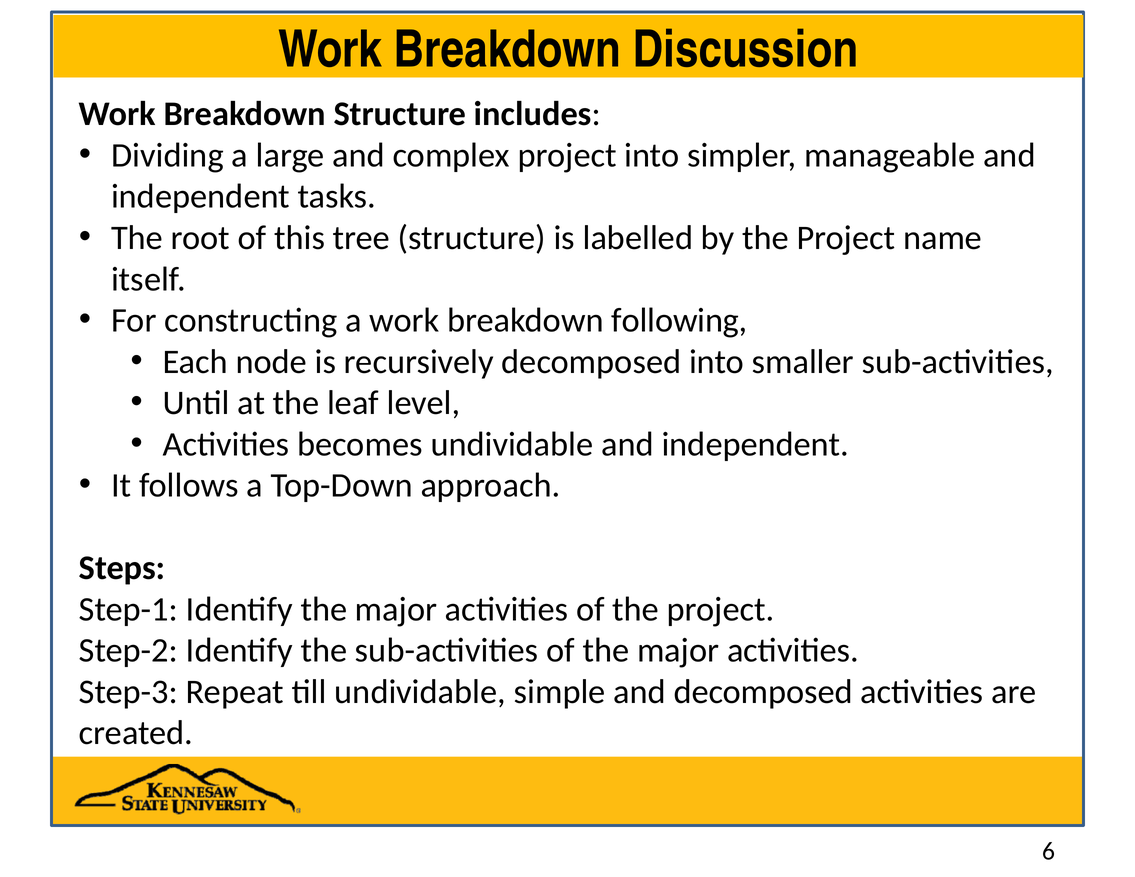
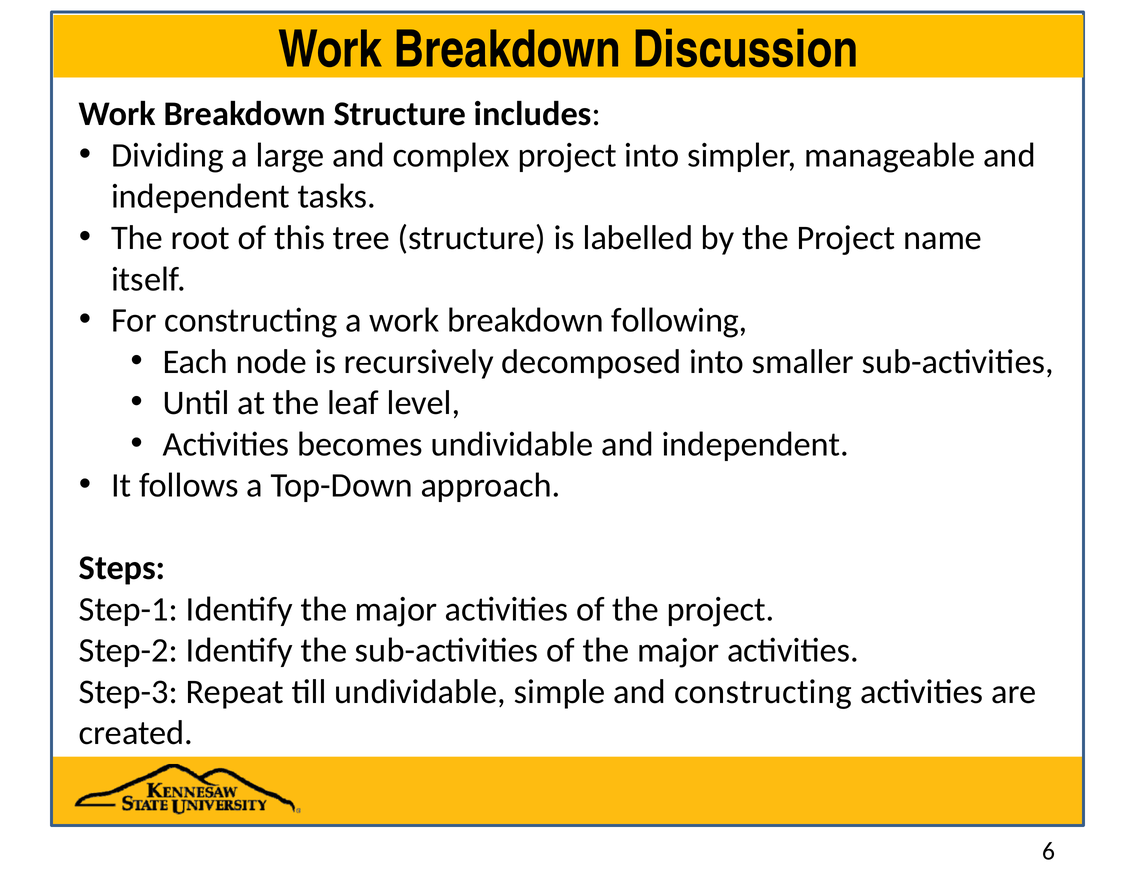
and decomposed: decomposed -> constructing
